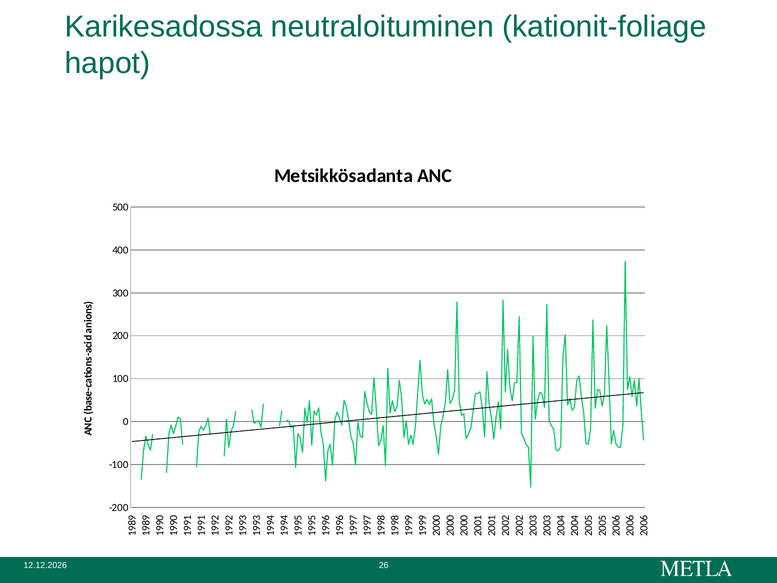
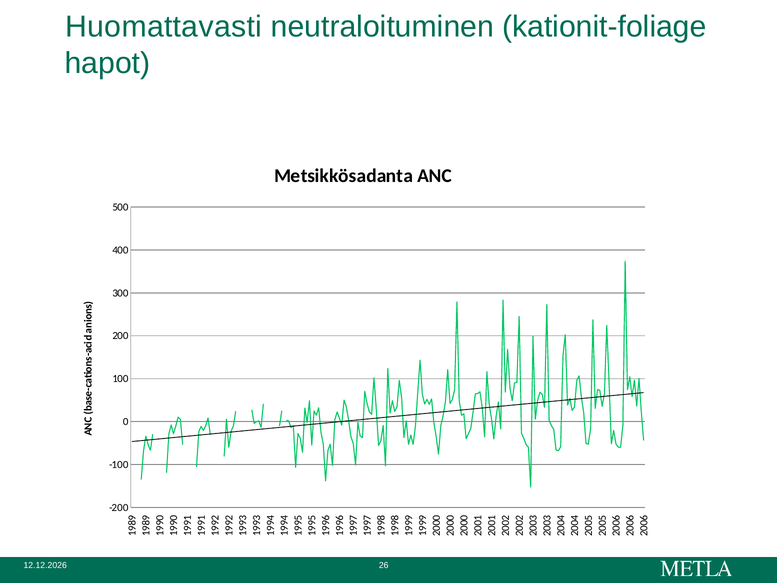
Karikesadossa: Karikesadossa -> Huomattavasti
